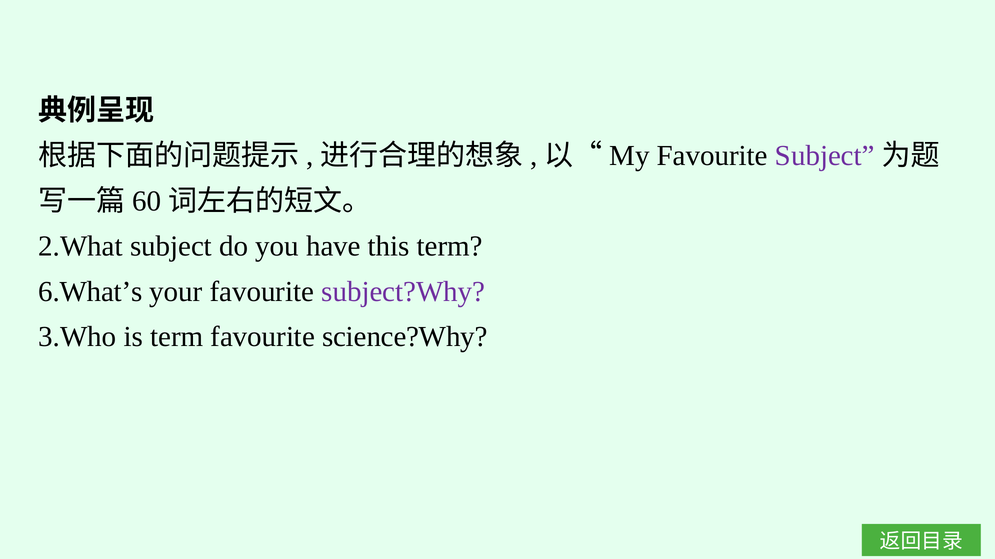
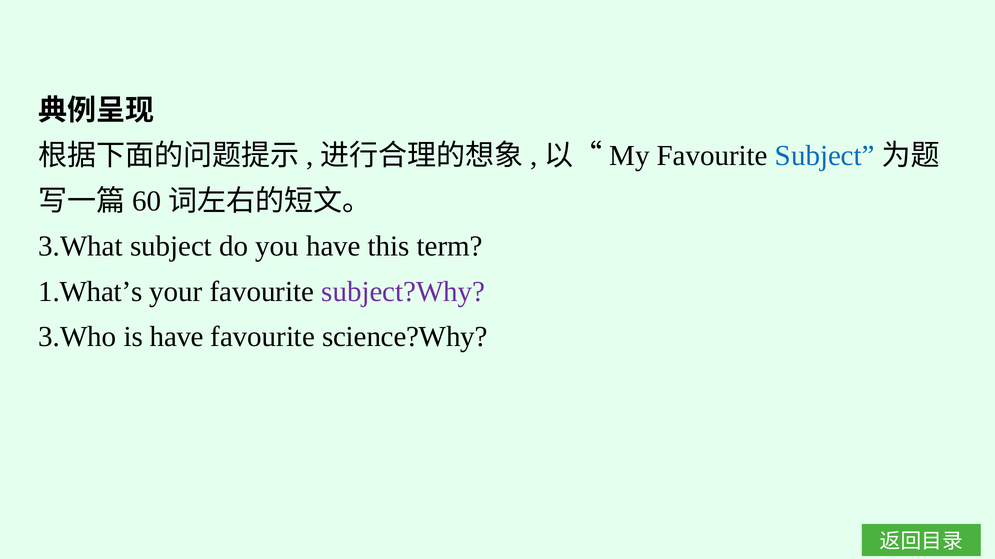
Subject at (825, 156) colour: purple -> blue
2.What: 2.What -> 3.What
6.What’s: 6.What’s -> 1.What’s
is term: term -> have
